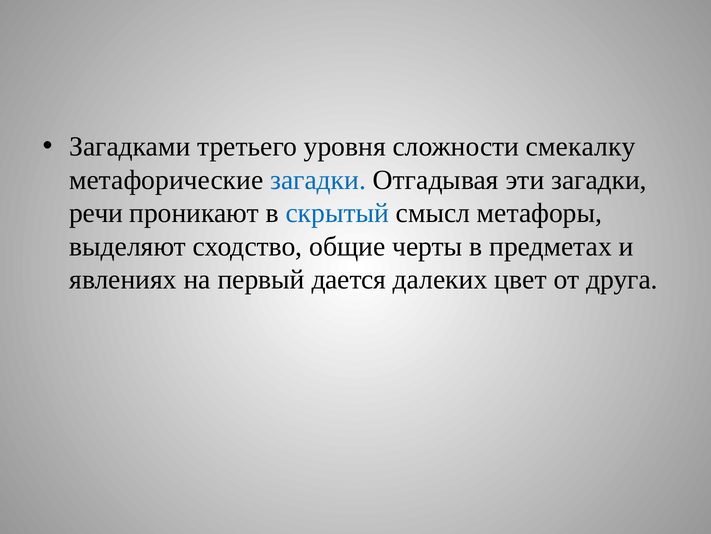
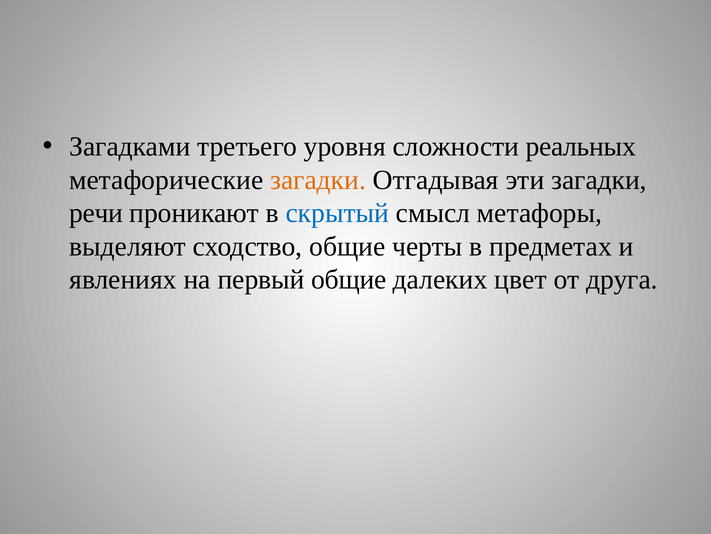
смекалку: смекалку -> реальных
загадки at (318, 180) colour: blue -> orange
первый дается: дается -> общие
